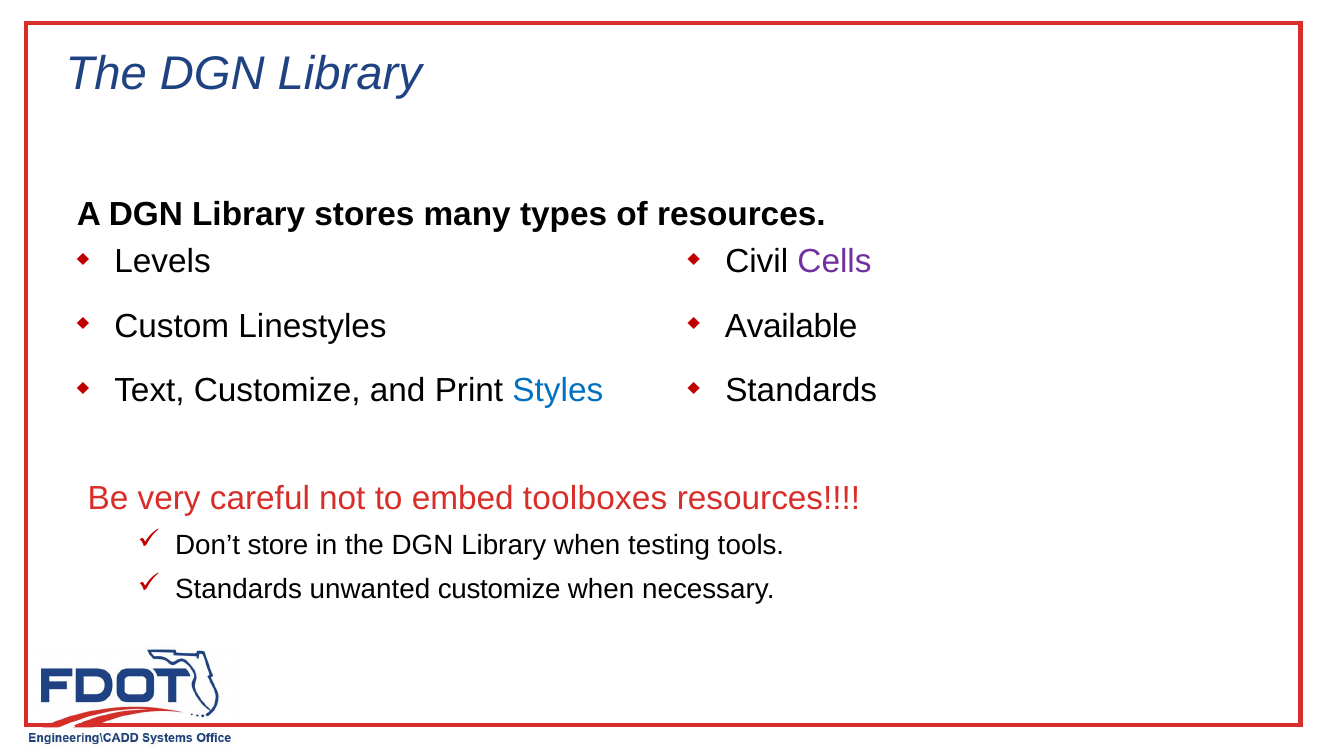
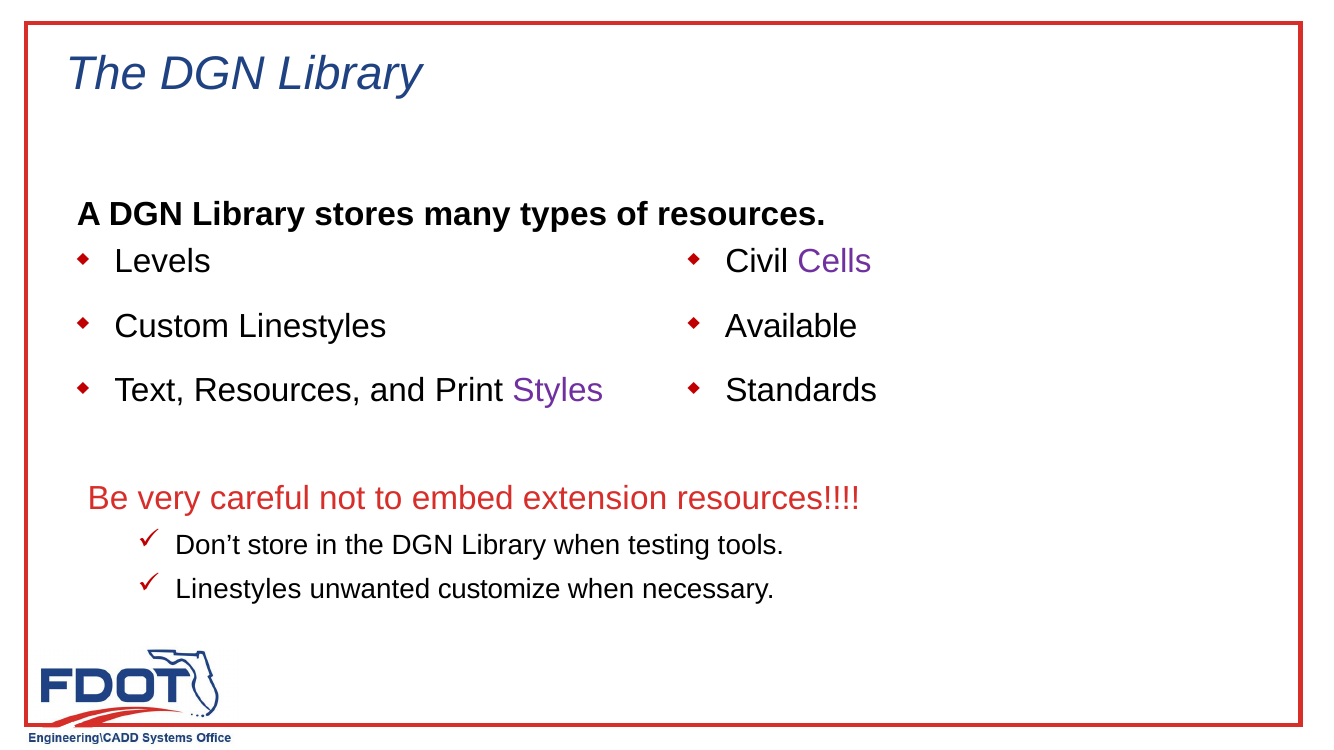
Text Customize: Customize -> Resources
Styles colour: blue -> purple
toolboxes: toolboxes -> extension
Standards at (239, 590): Standards -> Linestyles
